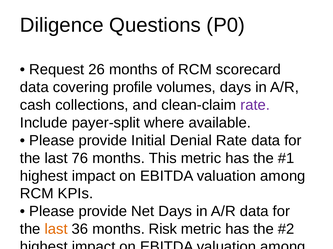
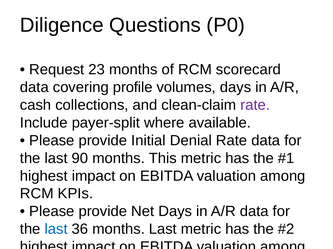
26: 26 -> 23
76: 76 -> 90
last at (56, 230) colour: orange -> blue
months Risk: Risk -> Last
